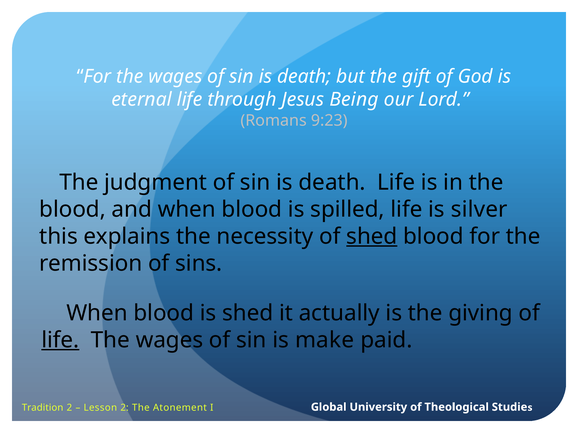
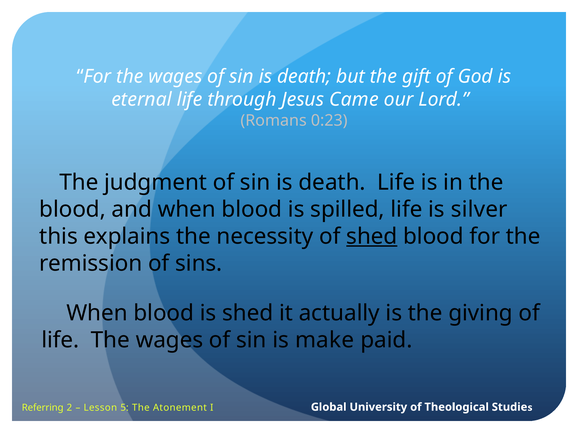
Being: Being -> Came
9:23: 9:23 -> 0:23
life at (60, 340) underline: present -> none
Tradition: Tradition -> Referring
Lesson 2: 2 -> 5
